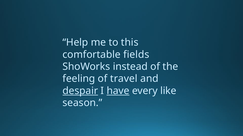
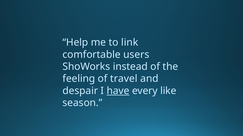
this: this -> link
fields: fields -> users
despair underline: present -> none
